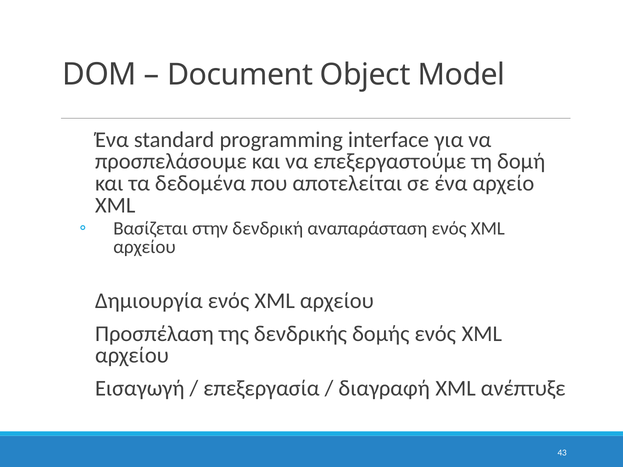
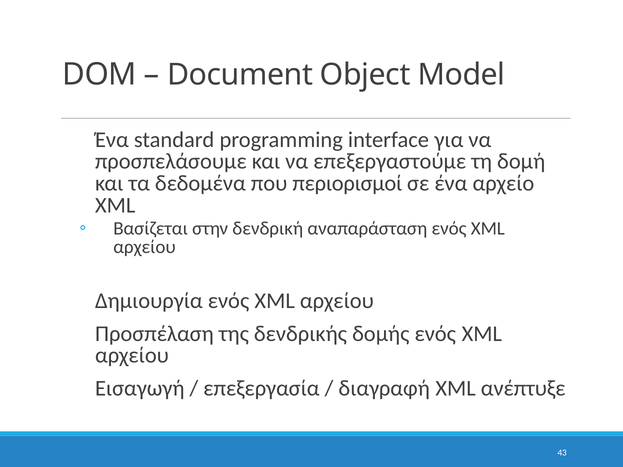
αποτελείται: αποτελείται -> περιορισμοί
